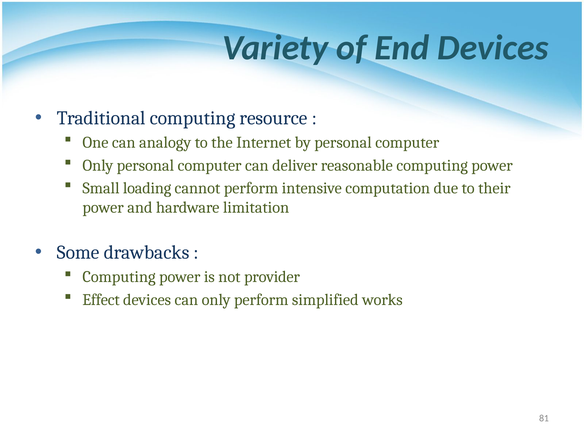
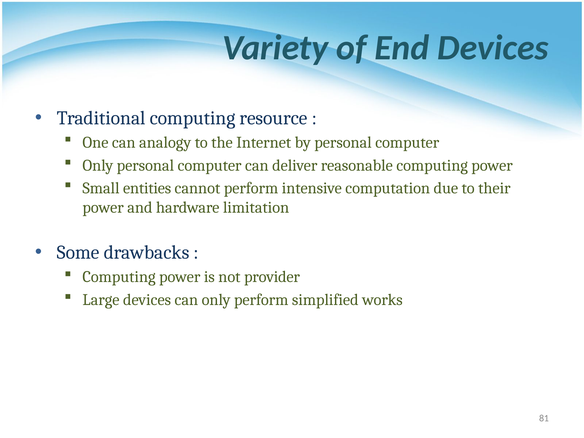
loading: loading -> entities
Effect: Effect -> Large
